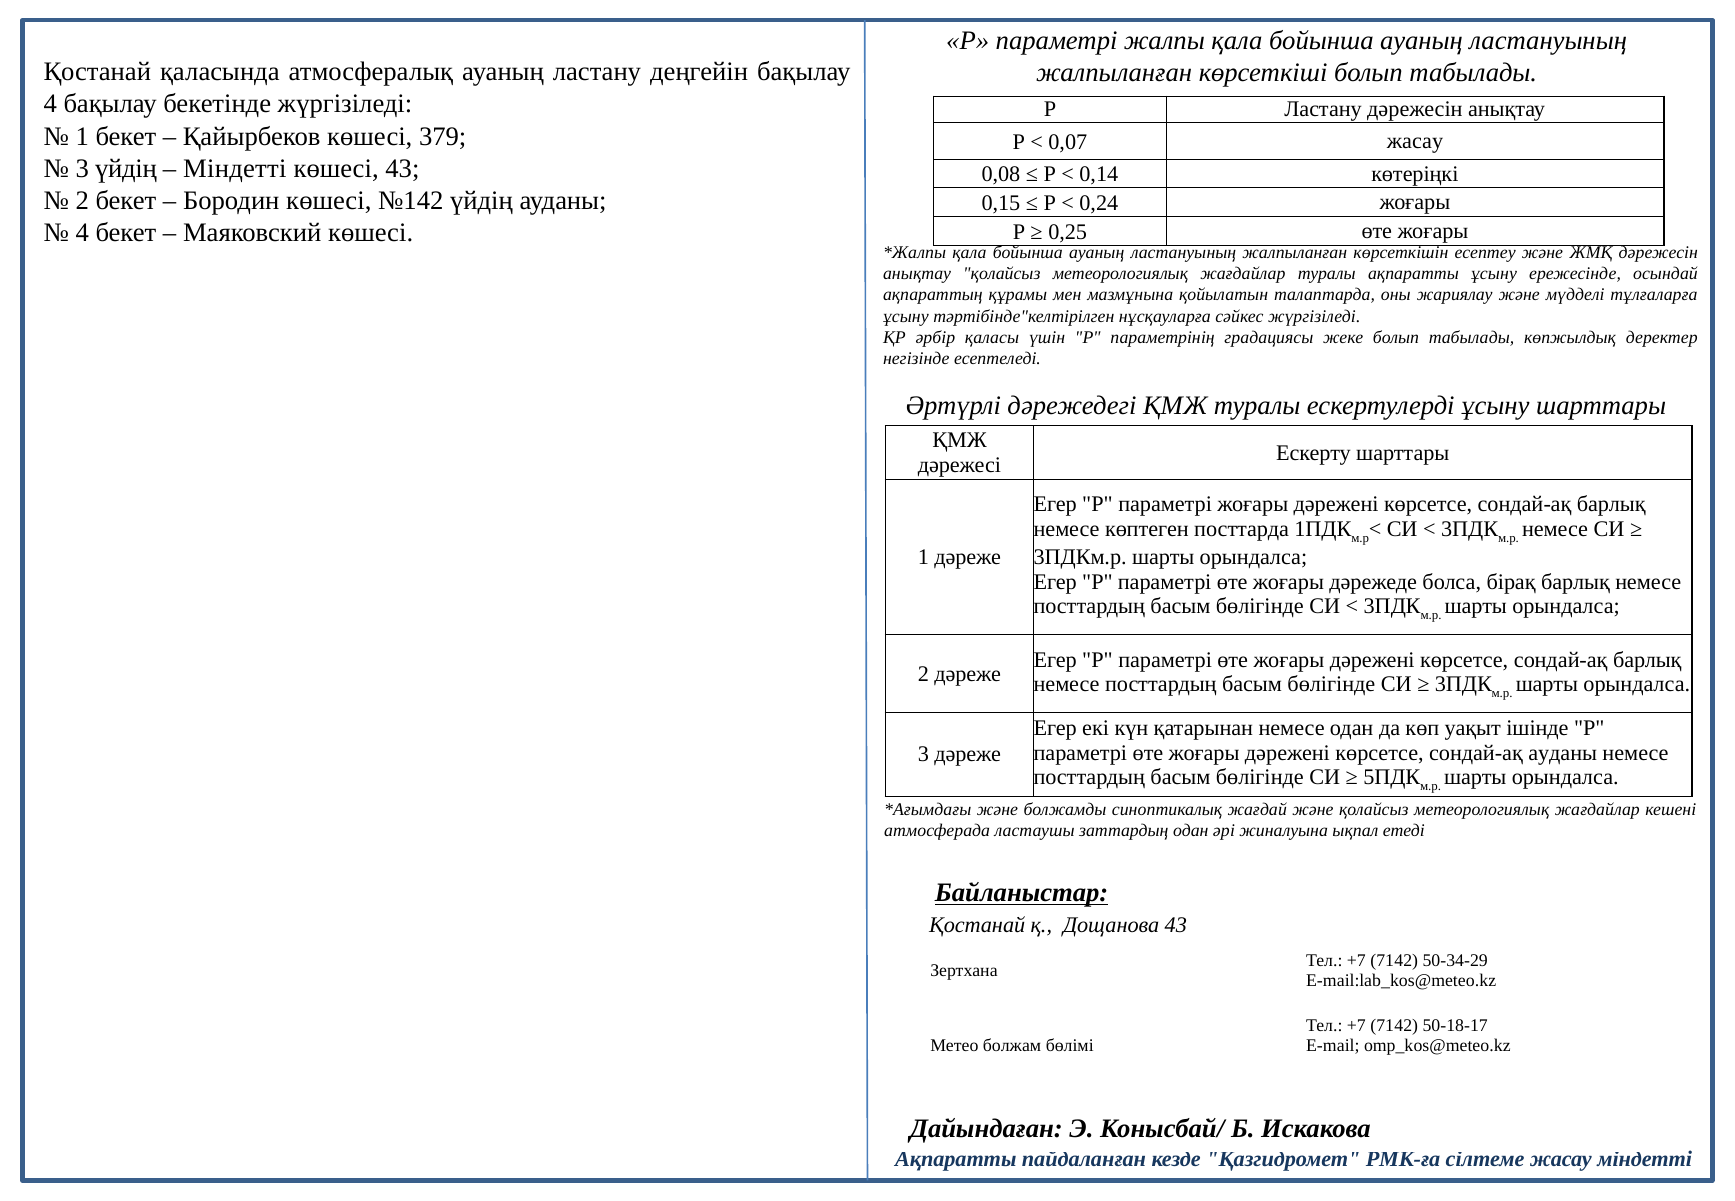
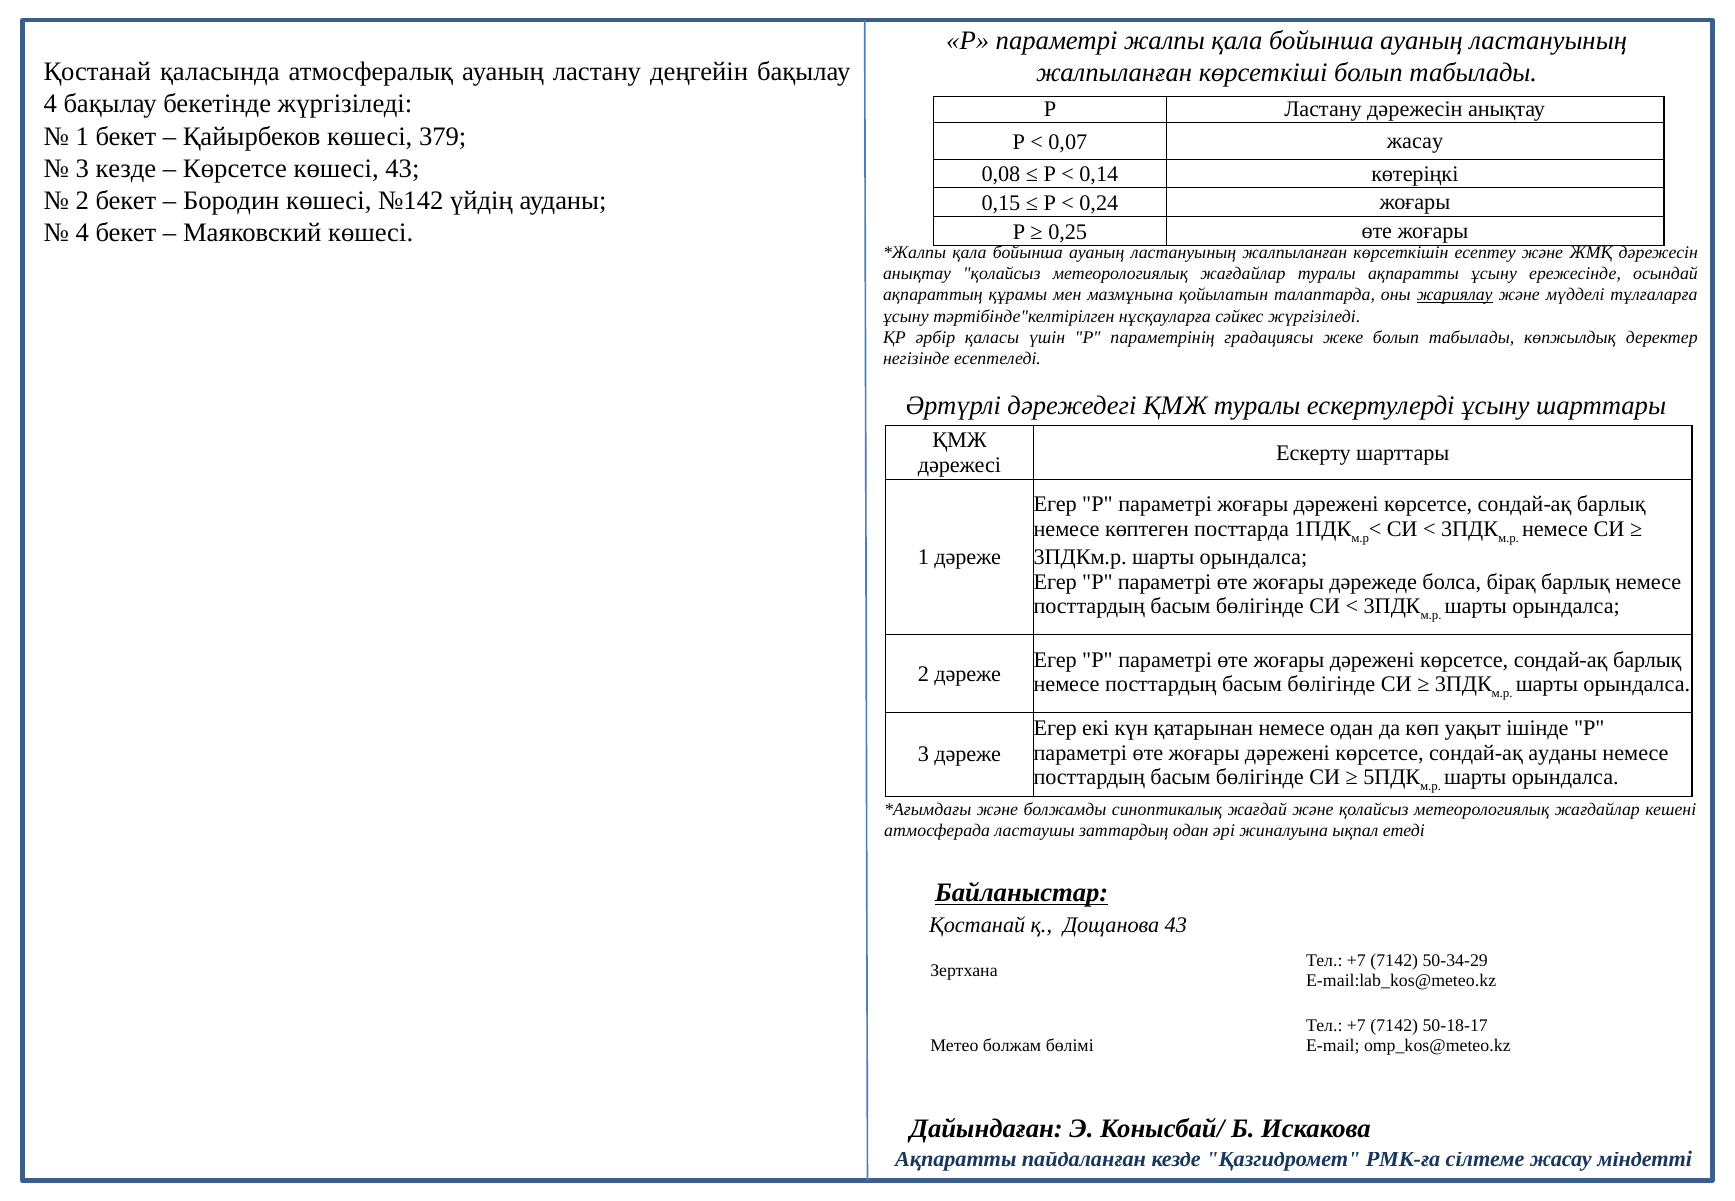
3 үйдің: үйдің -> кезде
Міндетті at (235, 168): Міндетті -> Көрсетсе
жариялау underline: none -> present
